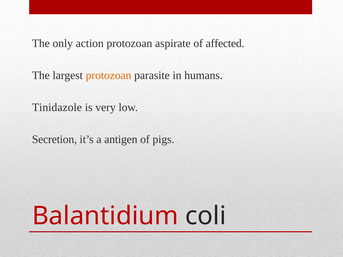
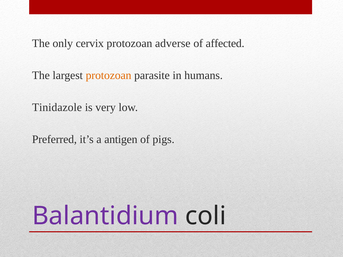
action: action -> cervix
aspirate: aspirate -> adverse
Secretion: Secretion -> Preferred
Balantidium colour: red -> purple
